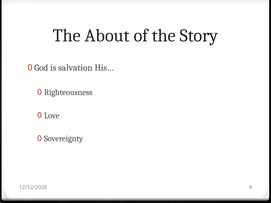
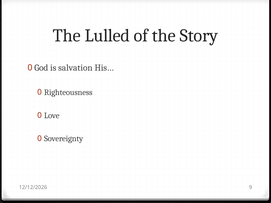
About: About -> Lulled
